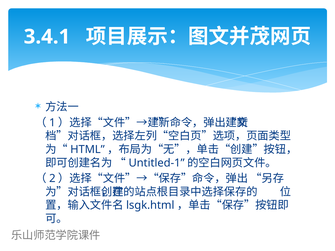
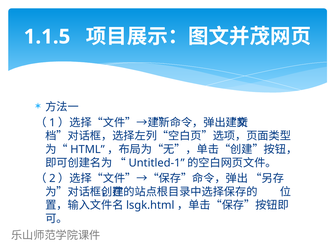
3.4.1: 3.4.1 -> 1.1.5
